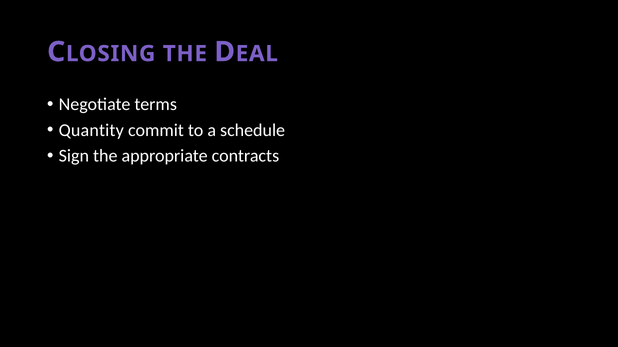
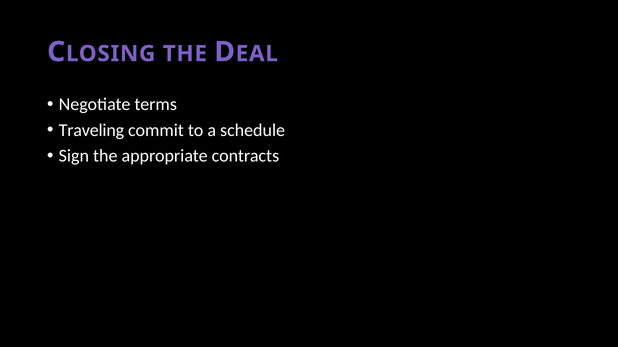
Quantity: Quantity -> Traveling
